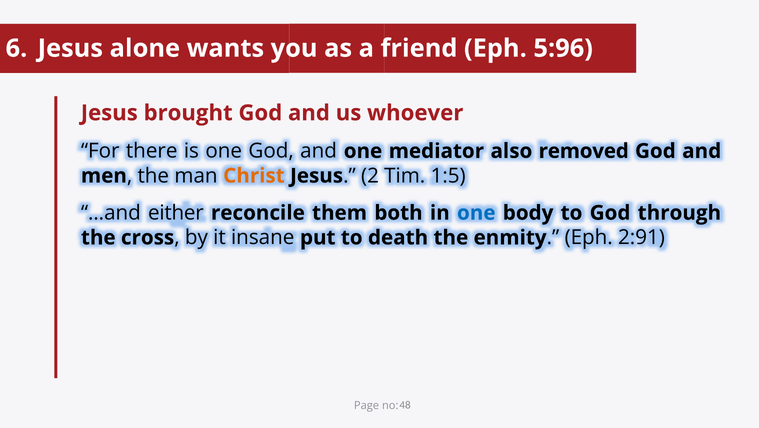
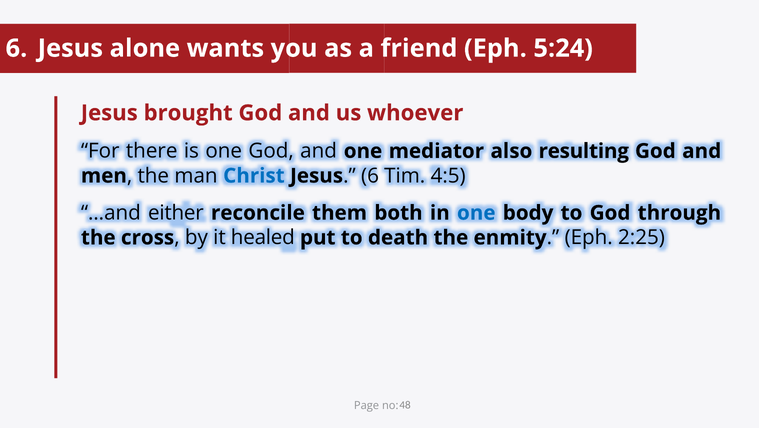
5:96: 5:96 -> 5:24
removed: removed -> resulting
Christ colour: orange -> blue
Jesus 2: 2 -> 6
1:5: 1:5 -> 4:5
insane: insane -> healed
2:91: 2:91 -> 2:25
